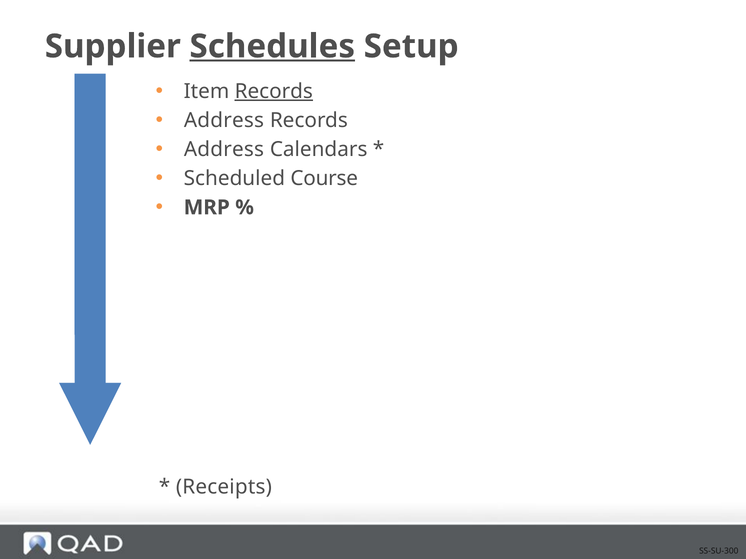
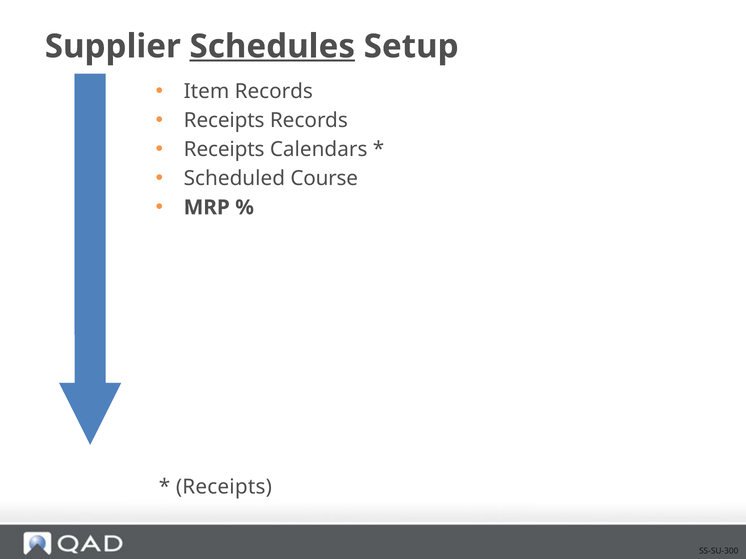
Records at (274, 91) underline: present -> none
Address at (224, 120): Address -> Receipts
Address at (224, 150): Address -> Receipts
